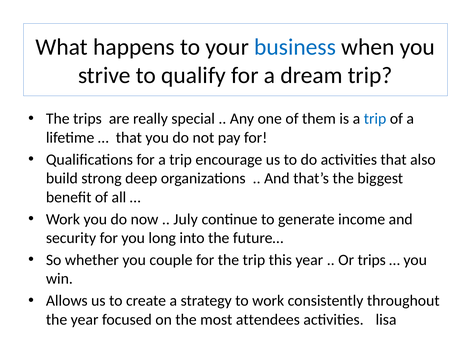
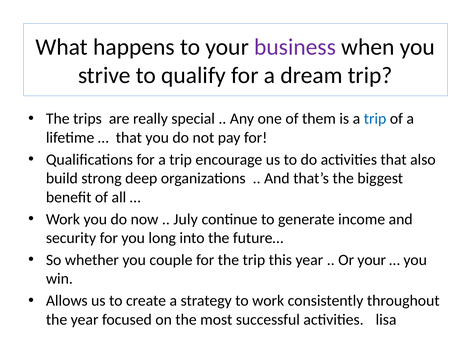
business colour: blue -> purple
Or trips: trips -> your
attendees: attendees -> successful
